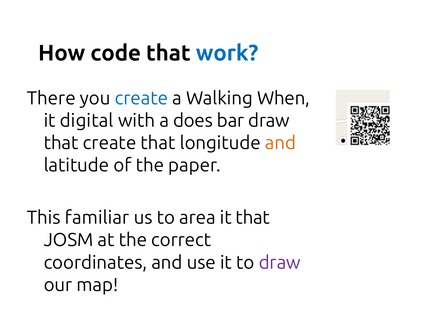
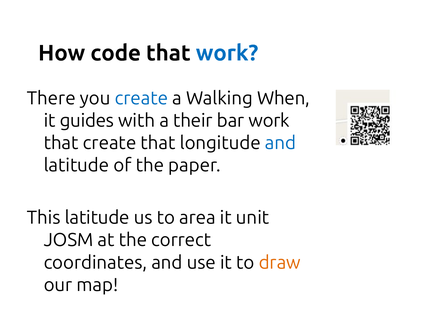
digital: digital -> guides
does: does -> their
bar draw: draw -> work
and at (281, 143) colour: orange -> blue
This familiar: familiar -> latitude
it that: that -> unit
draw at (280, 263) colour: purple -> orange
